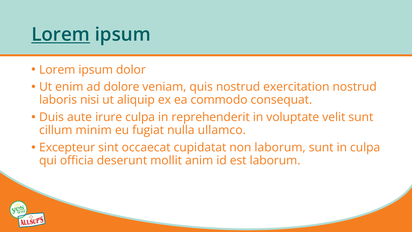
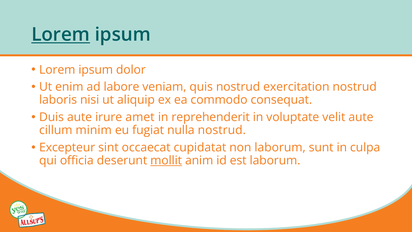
dolore: dolore -> labore
irure culpa: culpa -> amet
velit sunt: sunt -> aute
nulla ullamco: ullamco -> nostrud
mollit underline: none -> present
